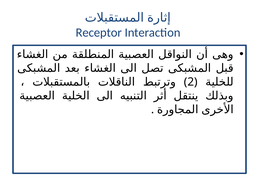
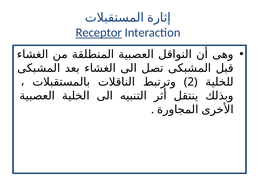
Receptor underline: none -> present
